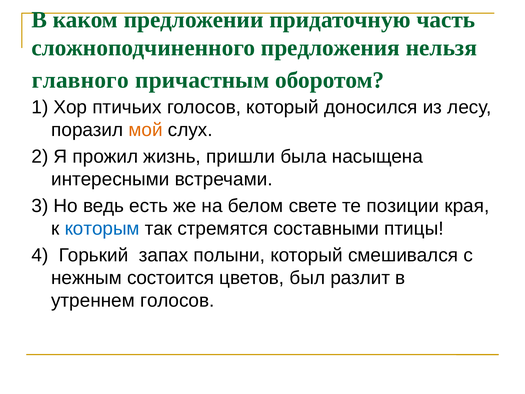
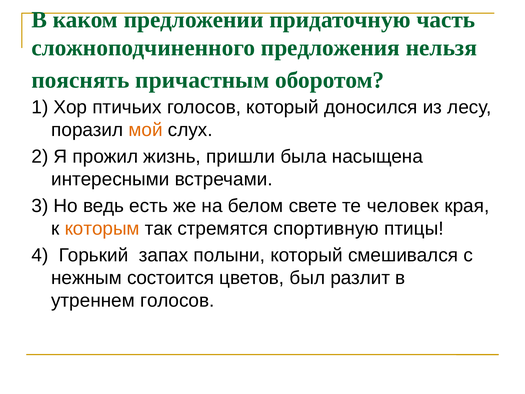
главного: главного -> пояснять
позиции: позиции -> человек
которым colour: blue -> orange
составными: составными -> спортивную
